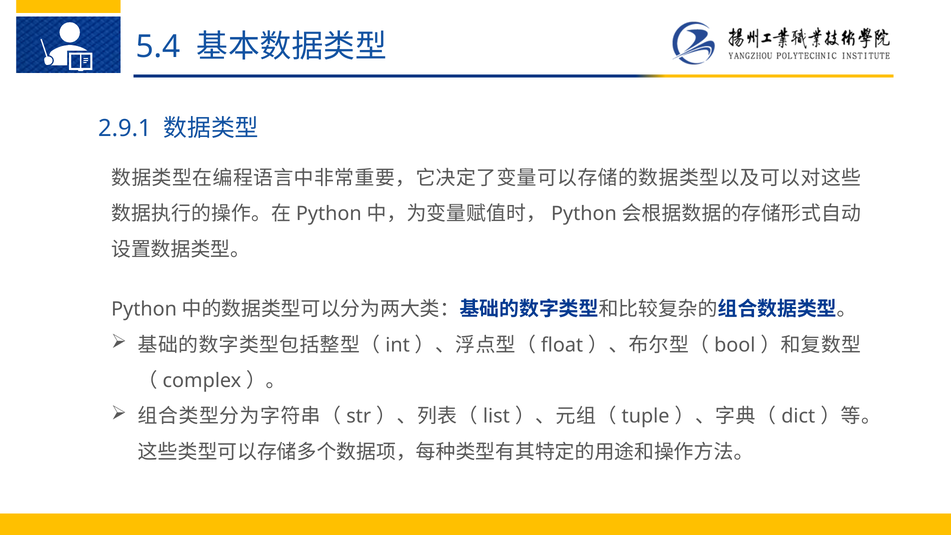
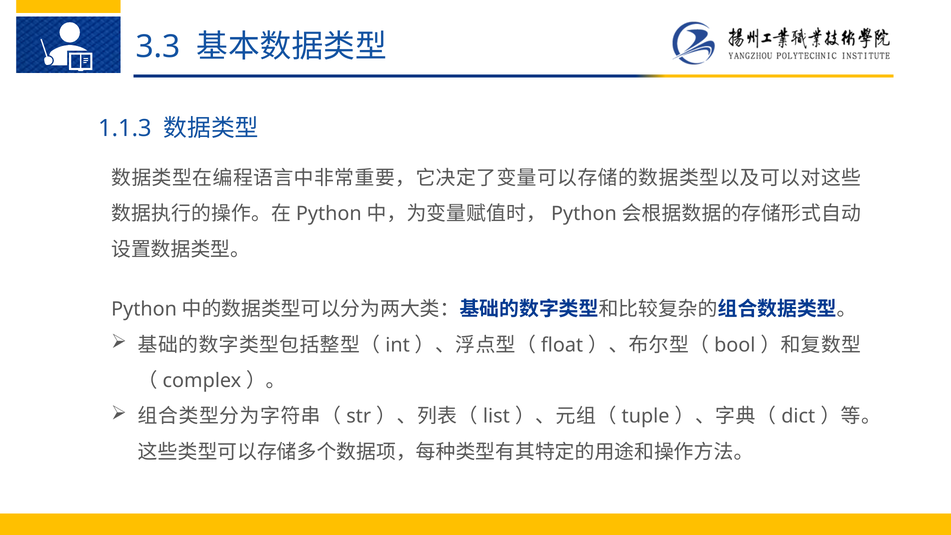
5.4: 5.4 -> 3.3
2.9.1: 2.9.1 -> 1.1.3
